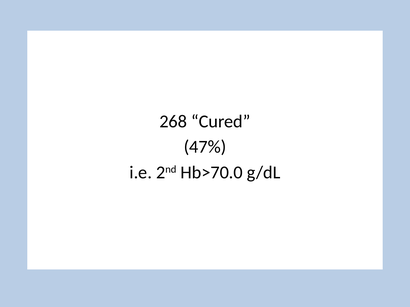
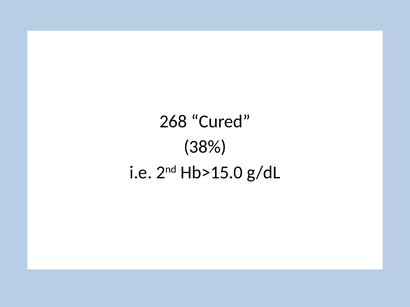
47%: 47% -> 38%
Hb>70.0: Hb>70.0 -> Hb>15.0
